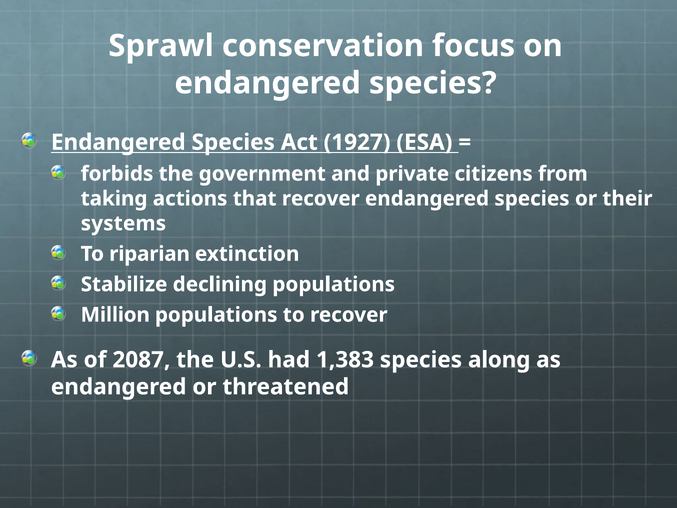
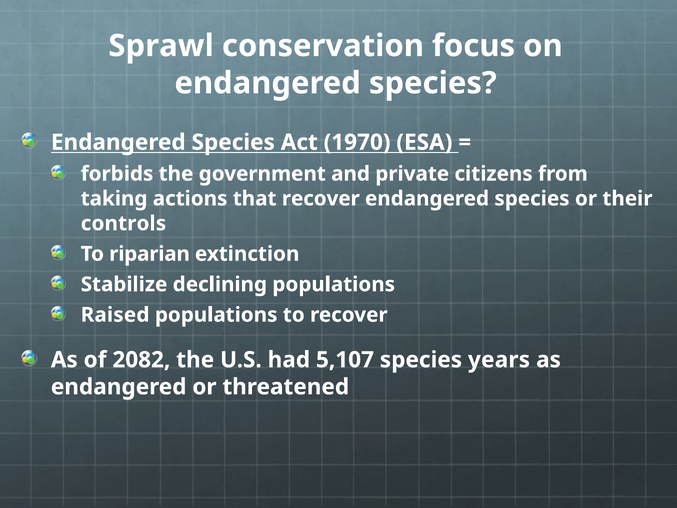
1927: 1927 -> 1970
systems: systems -> controls
Million: Million -> Raised
2087: 2087 -> 2082
1,383: 1,383 -> 5,107
along: along -> years
